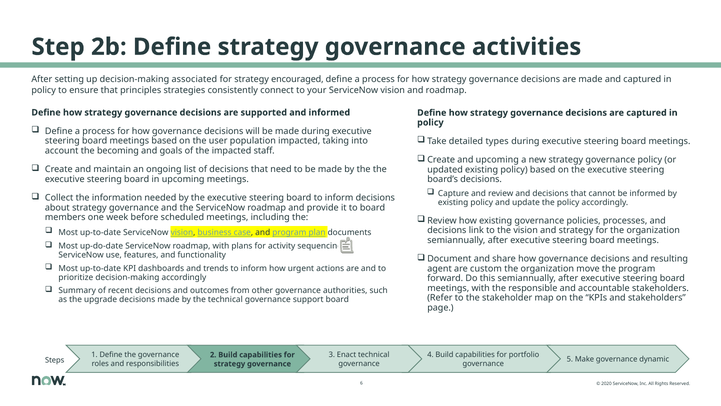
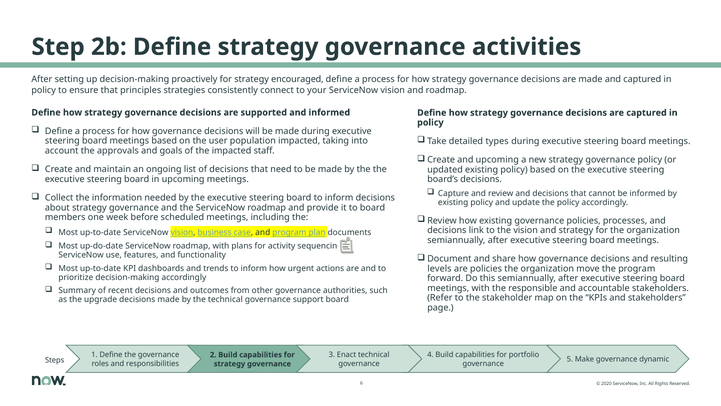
associated: associated -> proactively
becoming: becoming -> approvals
agent: agent -> levels
are custom: custom -> policies
